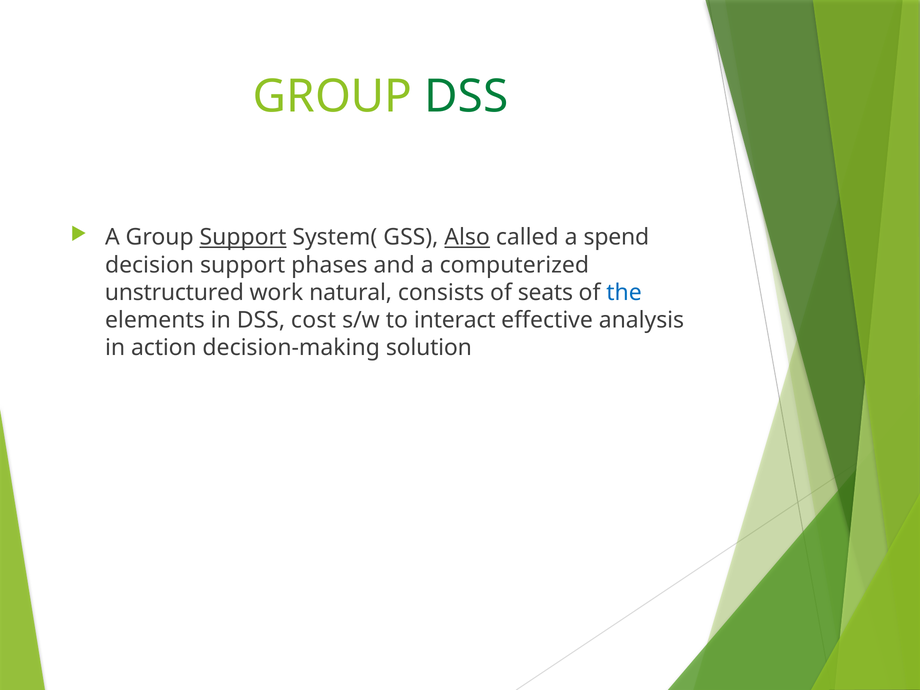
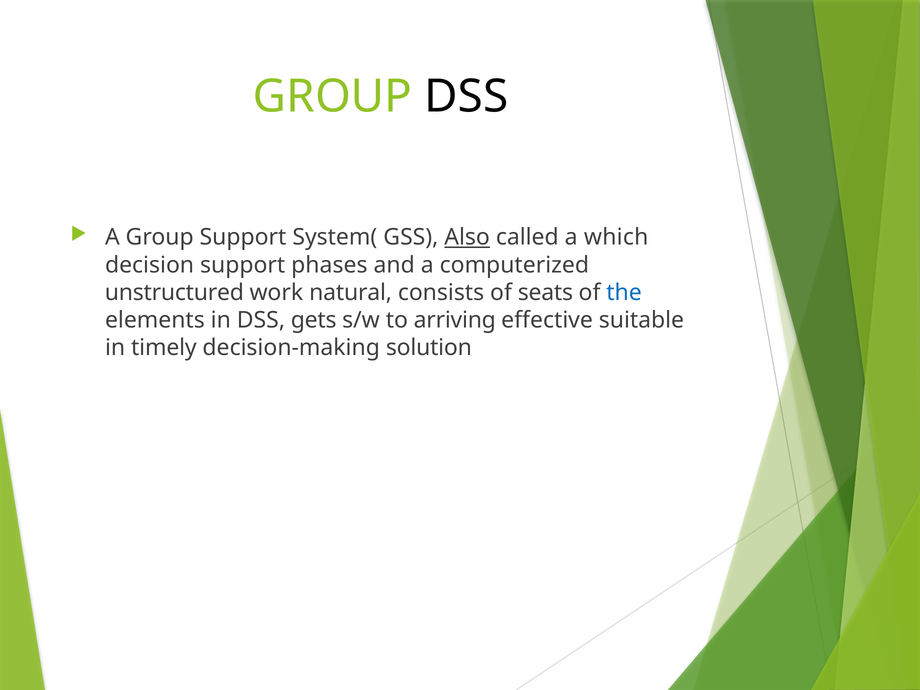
DSS at (466, 97) colour: green -> black
Support at (243, 237) underline: present -> none
spend: spend -> which
cost: cost -> gets
interact: interact -> arriving
analysis: analysis -> suitable
action: action -> timely
